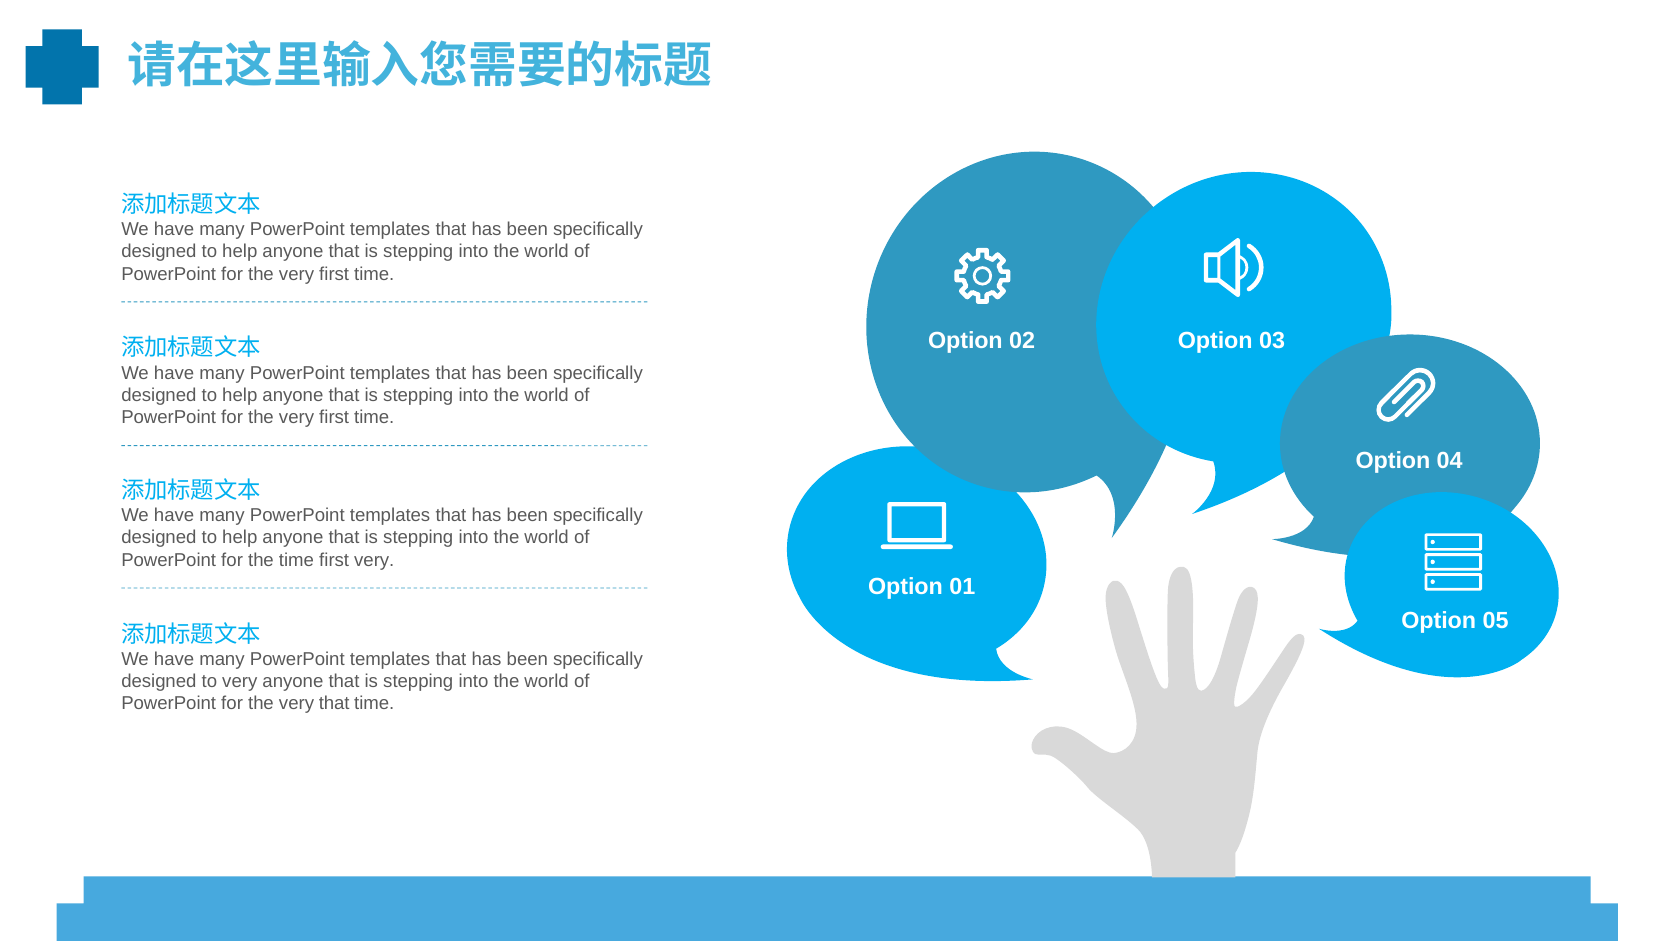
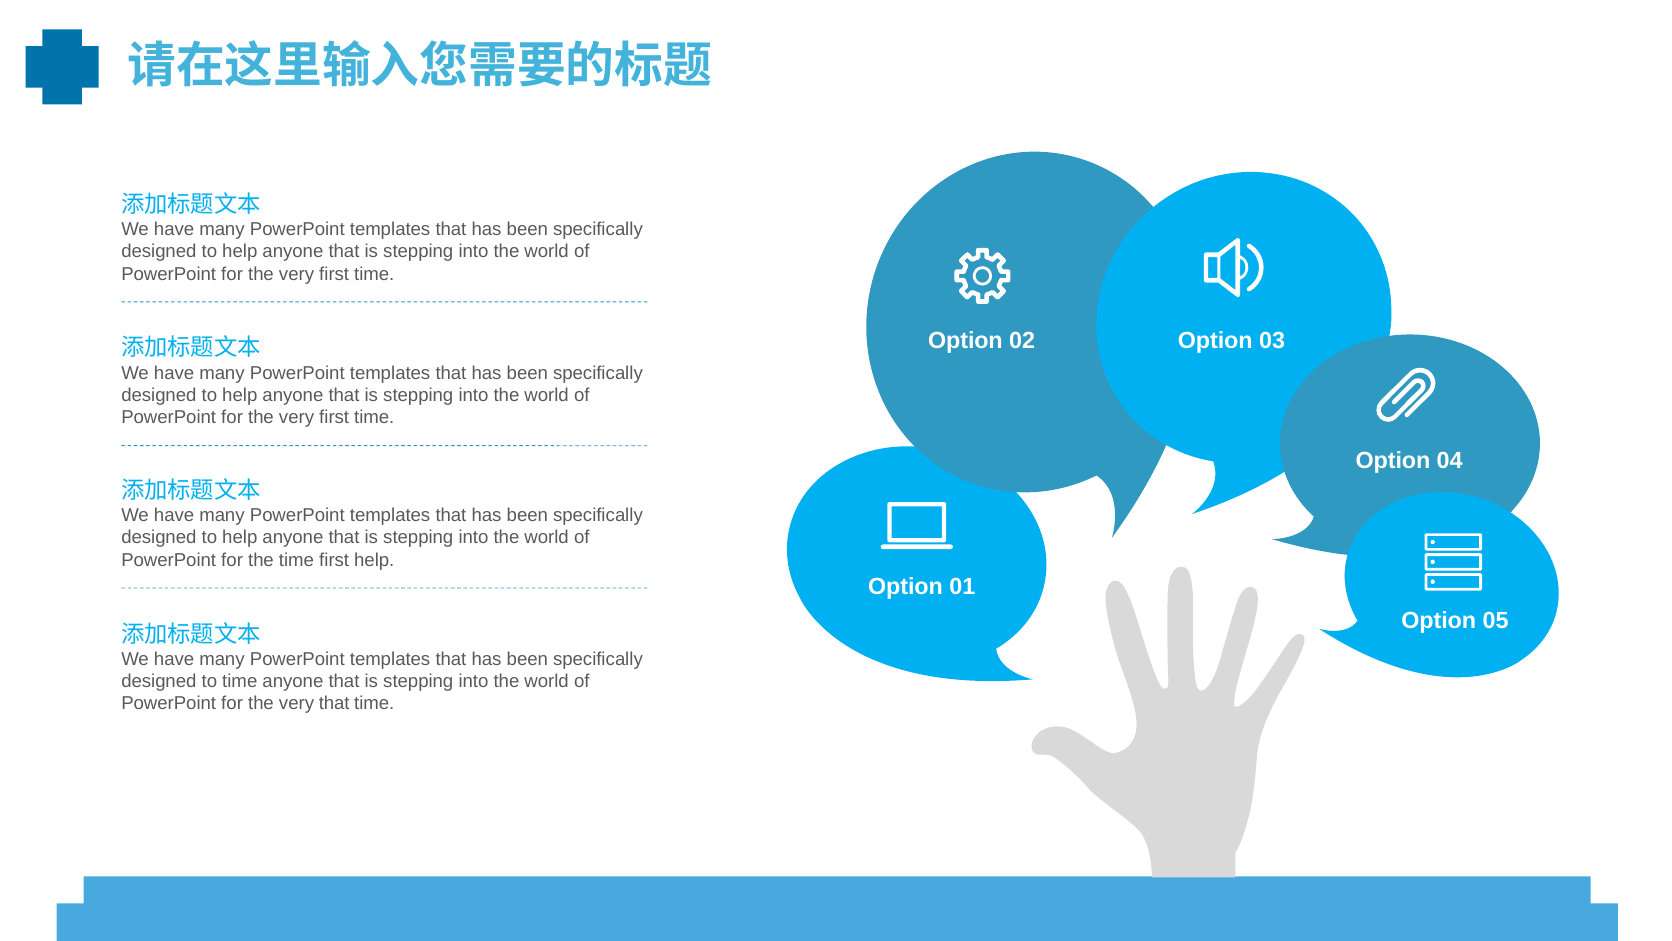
first very: very -> help
to very: very -> time
